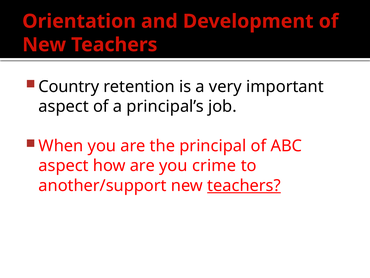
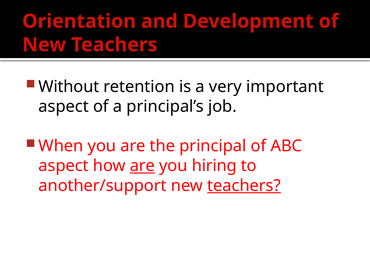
Country: Country -> Without
are at (142, 166) underline: none -> present
crime: crime -> hiring
